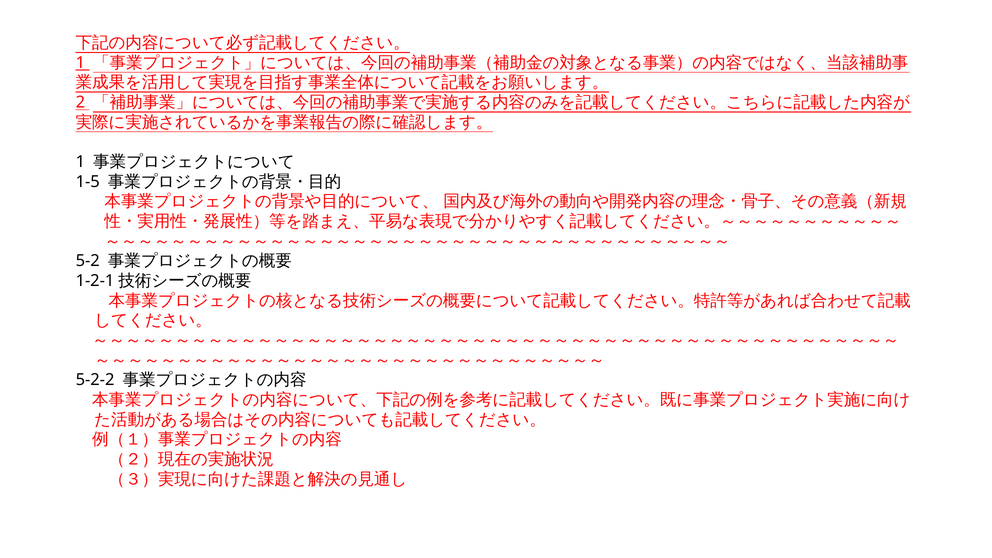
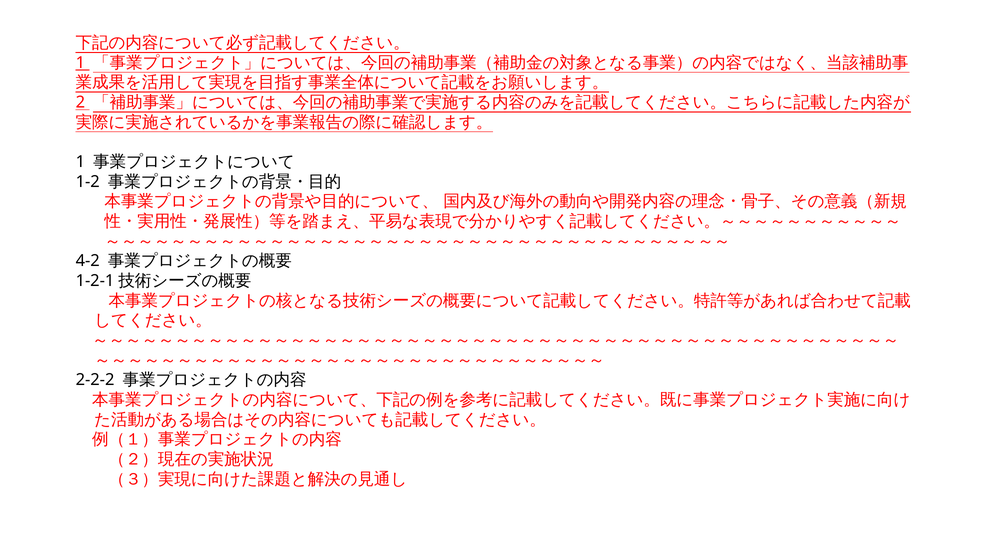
1-5: 1-5 -> 1-2
5-2: 5-2 -> 4-2
5-2-2: 5-2-2 -> 2-2-2
